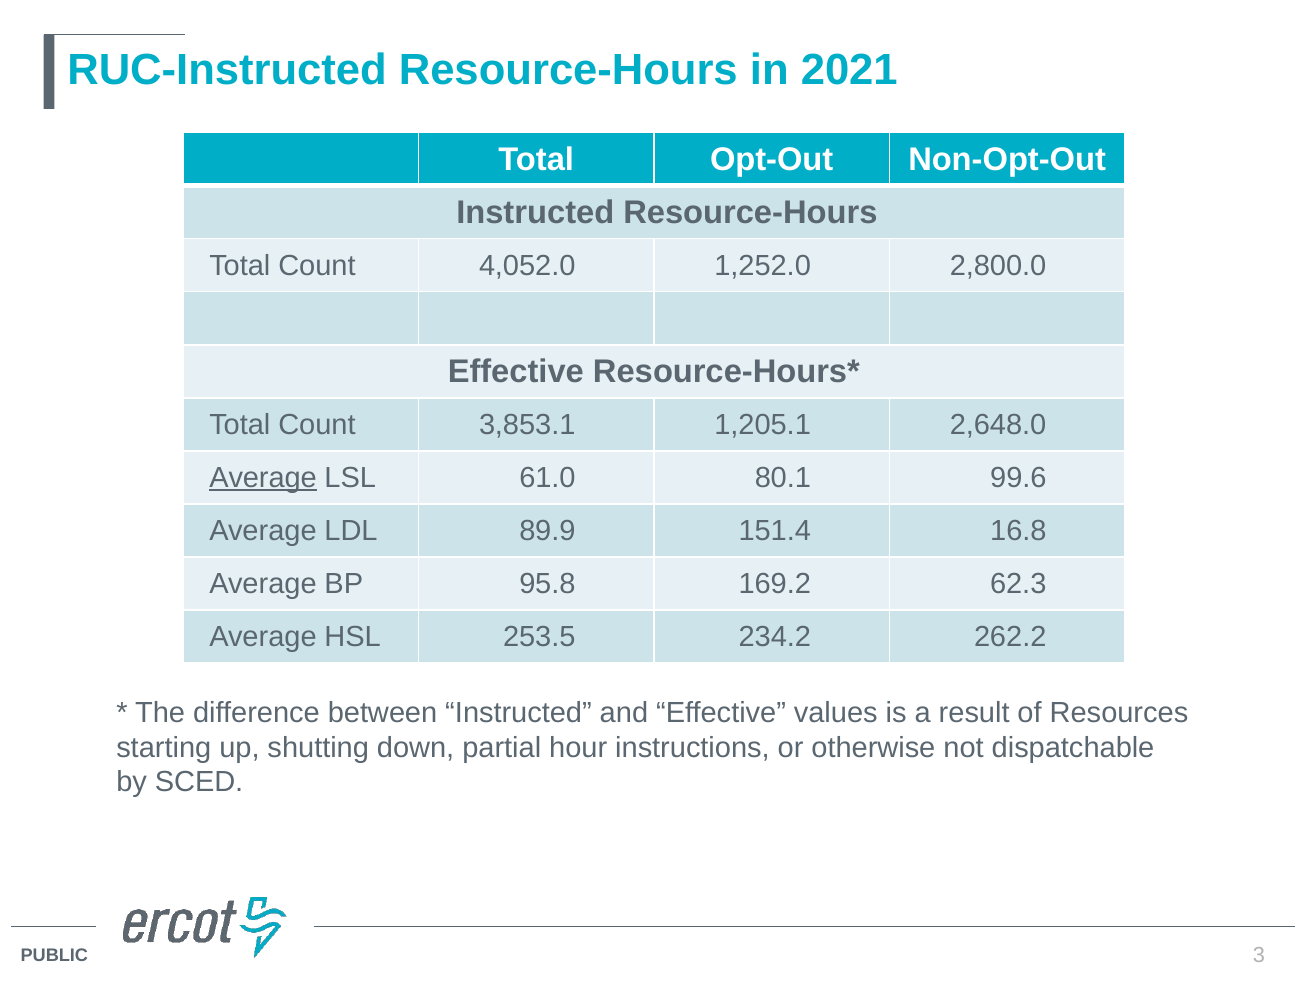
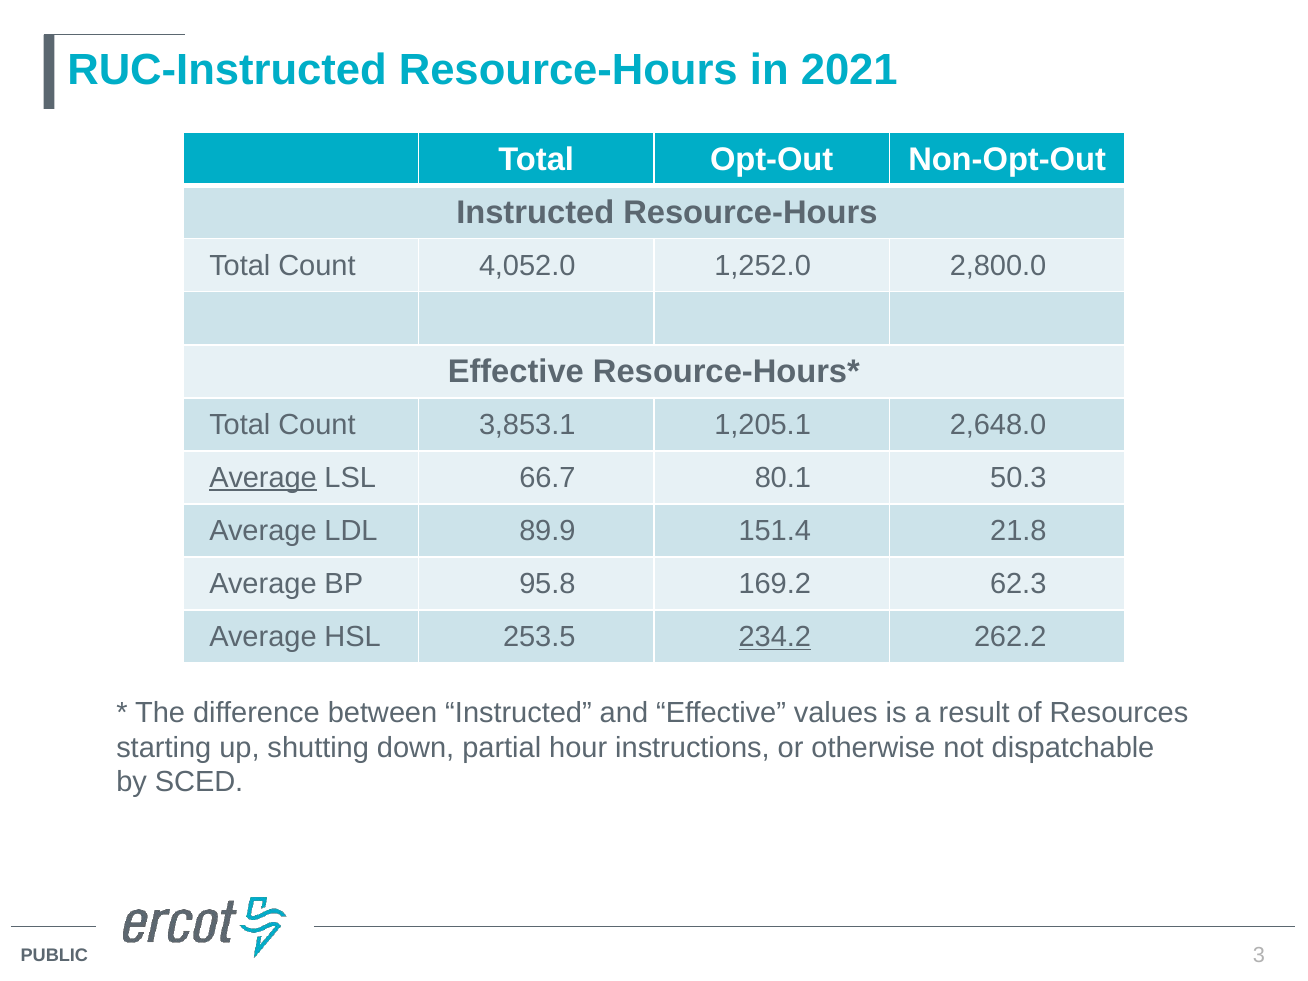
61.0: 61.0 -> 66.7
99.6: 99.6 -> 50.3
16.8: 16.8 -> 21.8
234.2 underline: none -> present
